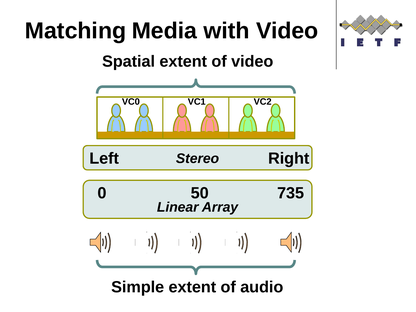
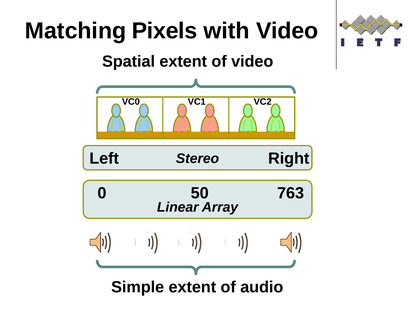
Media: Media -> Pixels
735: 735 -> 763
